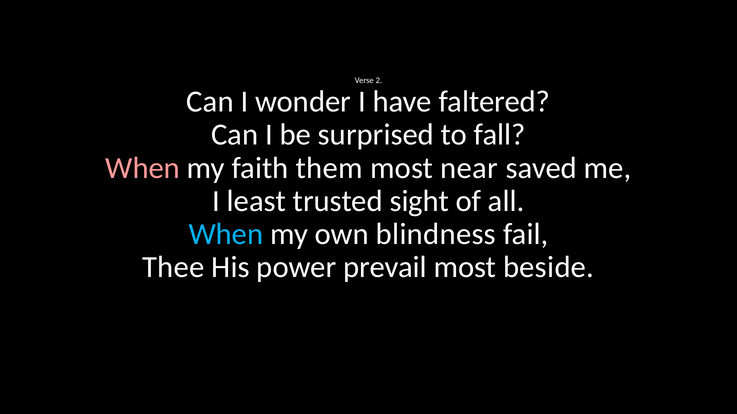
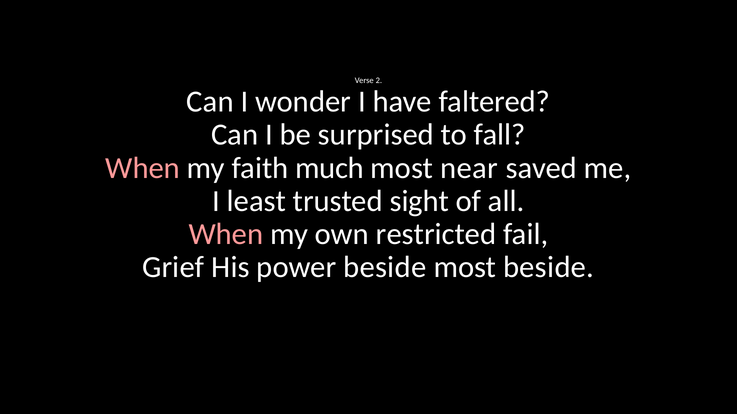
them: them -> much
When at (226, 234) colour: light blue -> pink
blindness: blindness -> restricted
Thee: Thee -> Grief
power prevail: prevail -> beside
